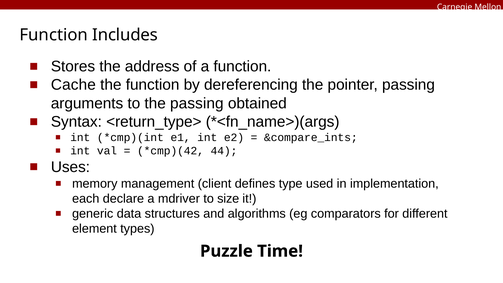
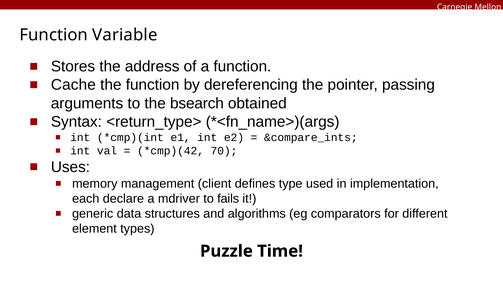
Includes: Includes -> Variable
the passing: passing -> bsearch
44: 44 -> 70
size: size -> fails
